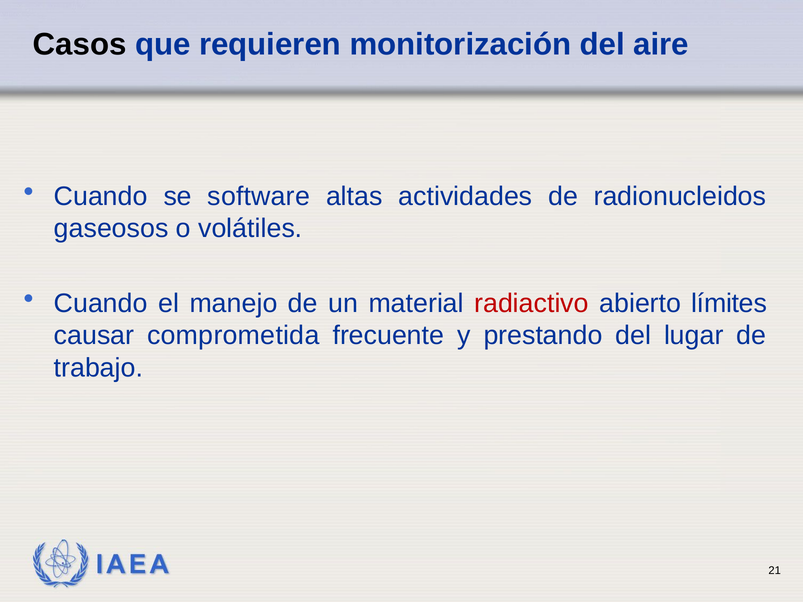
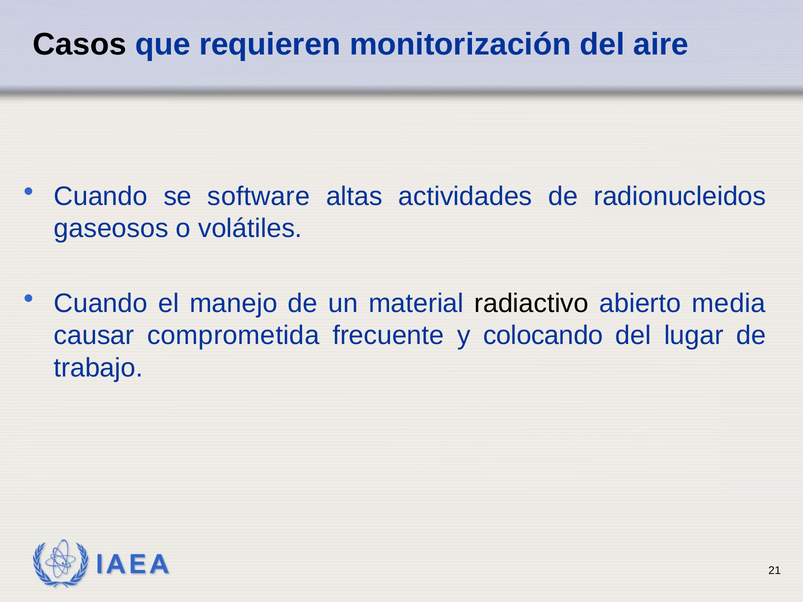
radiactivo colour: red -> black
límites: límites -> media
prestando: prestando -> colocando
